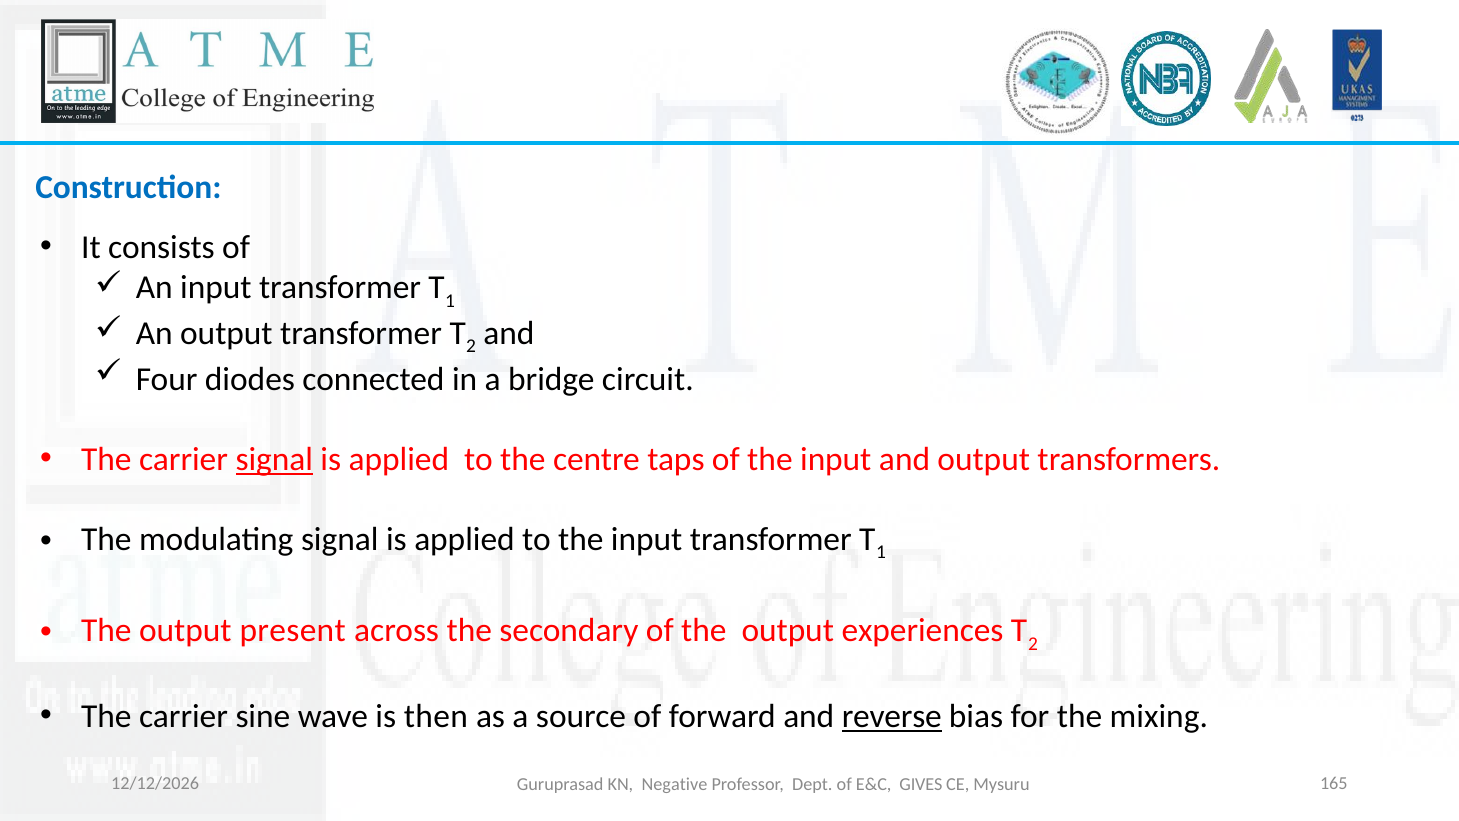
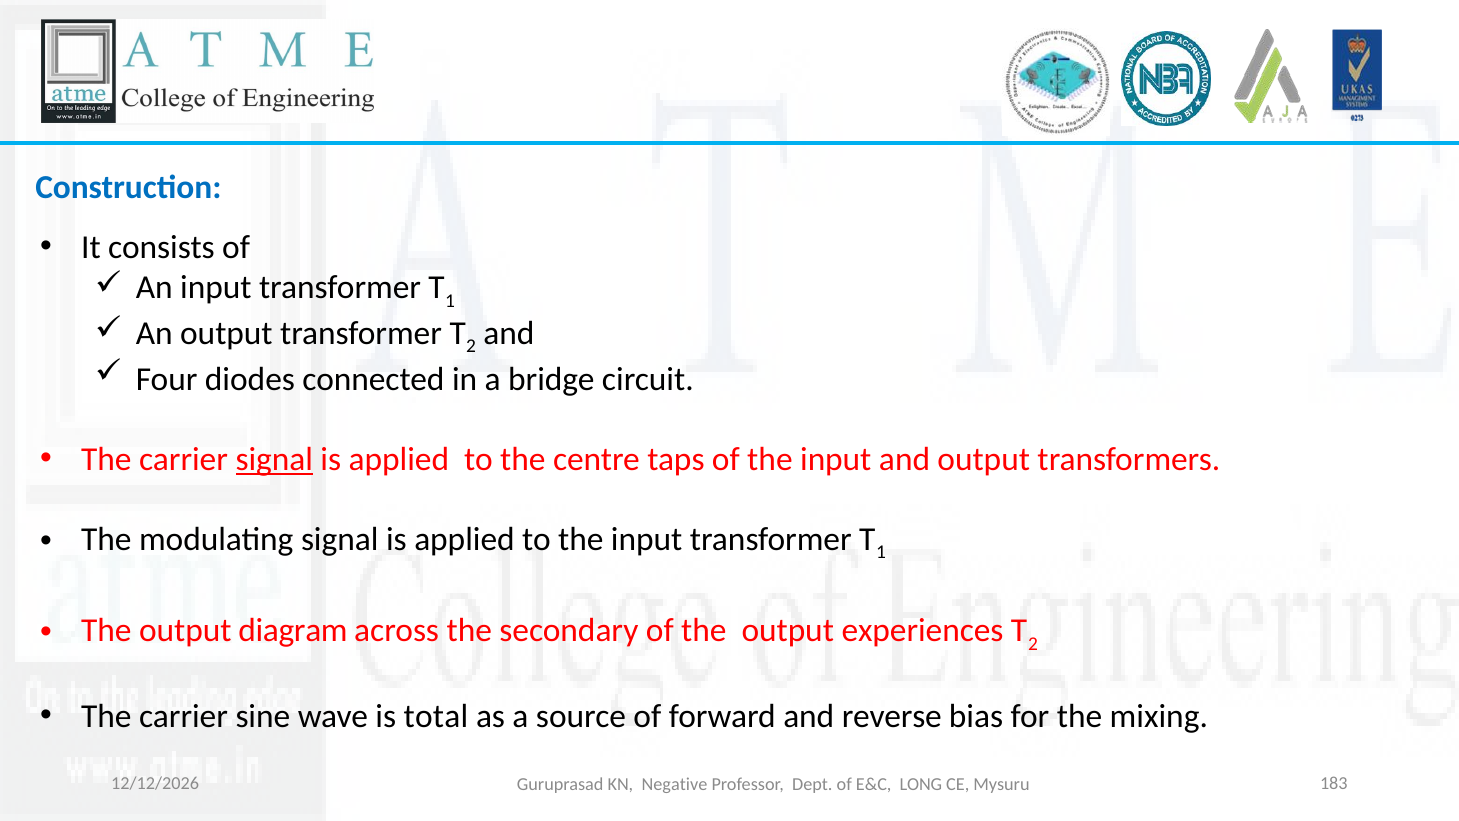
present: present -> diagram
then: then -> total
reverse underline: present -> none
165: 165 -> 183
GIVES: GIVES -> LONG
